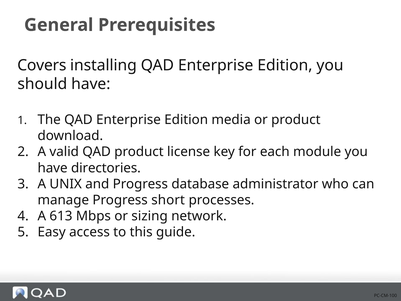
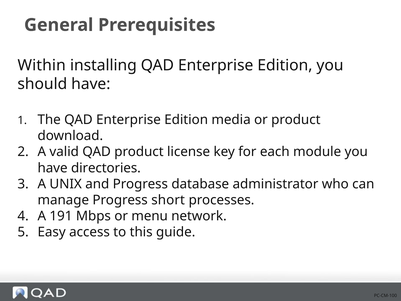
Covers: Covers -> Within
613: 613 -> 191
sizing: sizing -> menu
